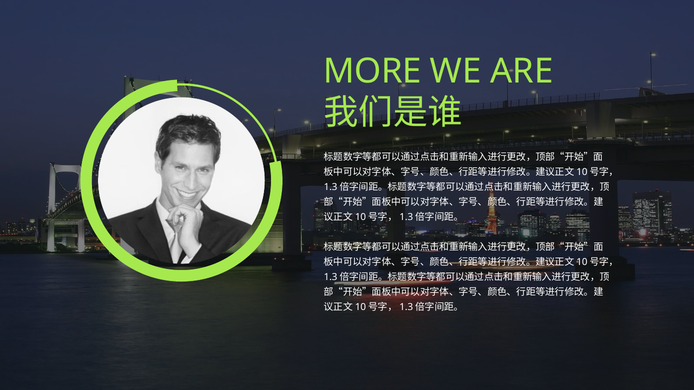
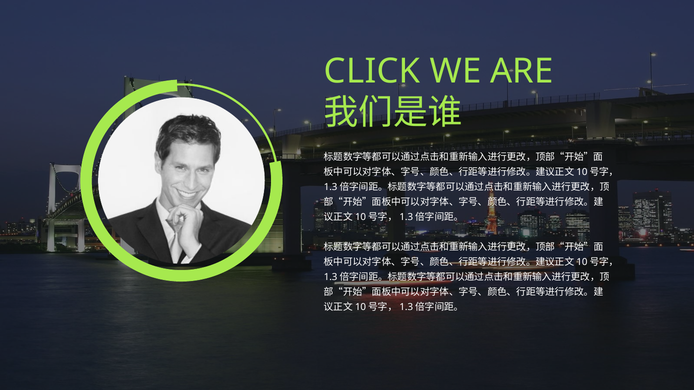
MORE: MORE -> CLICK
